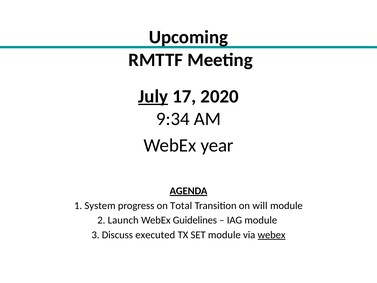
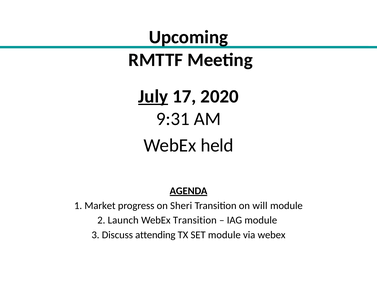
9:34: 9:34 -> 9:31
year: year -> held
System: System -> Market
Total: Total -> Sheri
WebEx Guidelines: Guidelines -> Transition
executed: executed -> attending
webex at (272, 235) underline: present -> none
